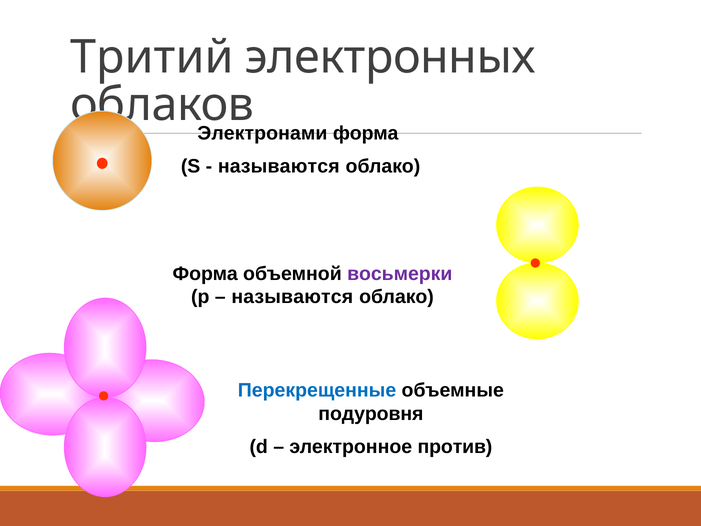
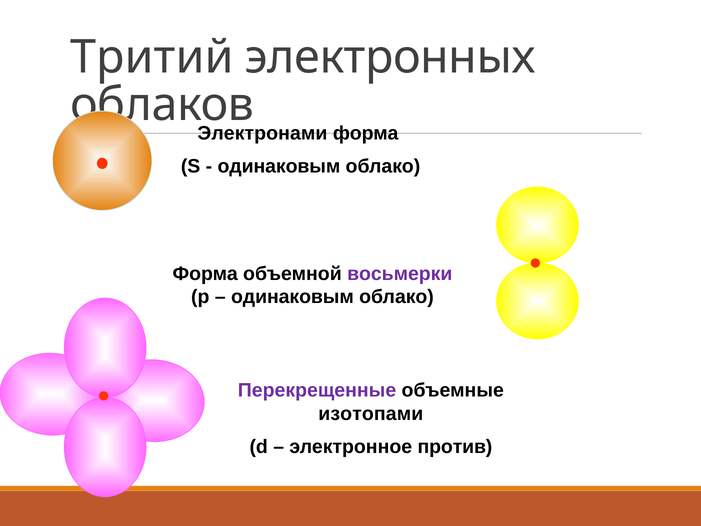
называются at (279, 166): называются -> одинаковым
называются at (292, 297): называются -> одинаковым
Перекрещенные colour: blue -> purple
подуровня: подуровня -> изотопами
